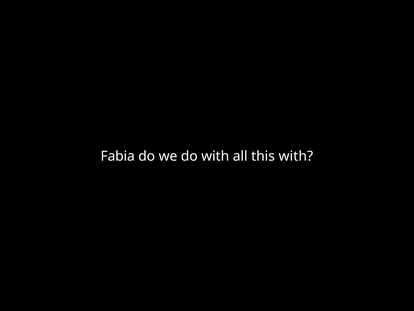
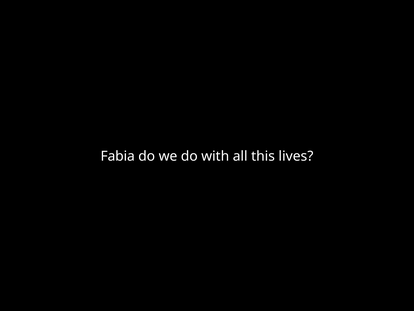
this with: with -> lives
